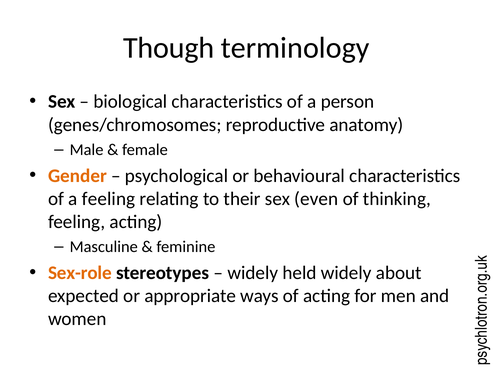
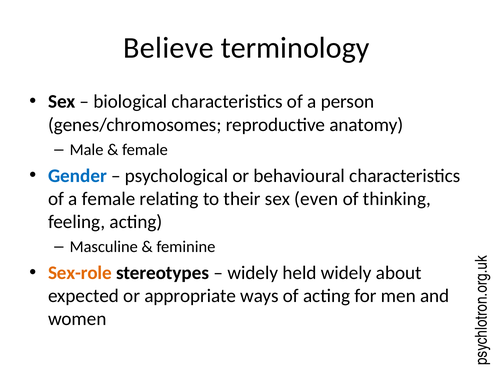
Though: Though -> Believe
Gender colour: orange -> blue
a feeling: feeling -> female
